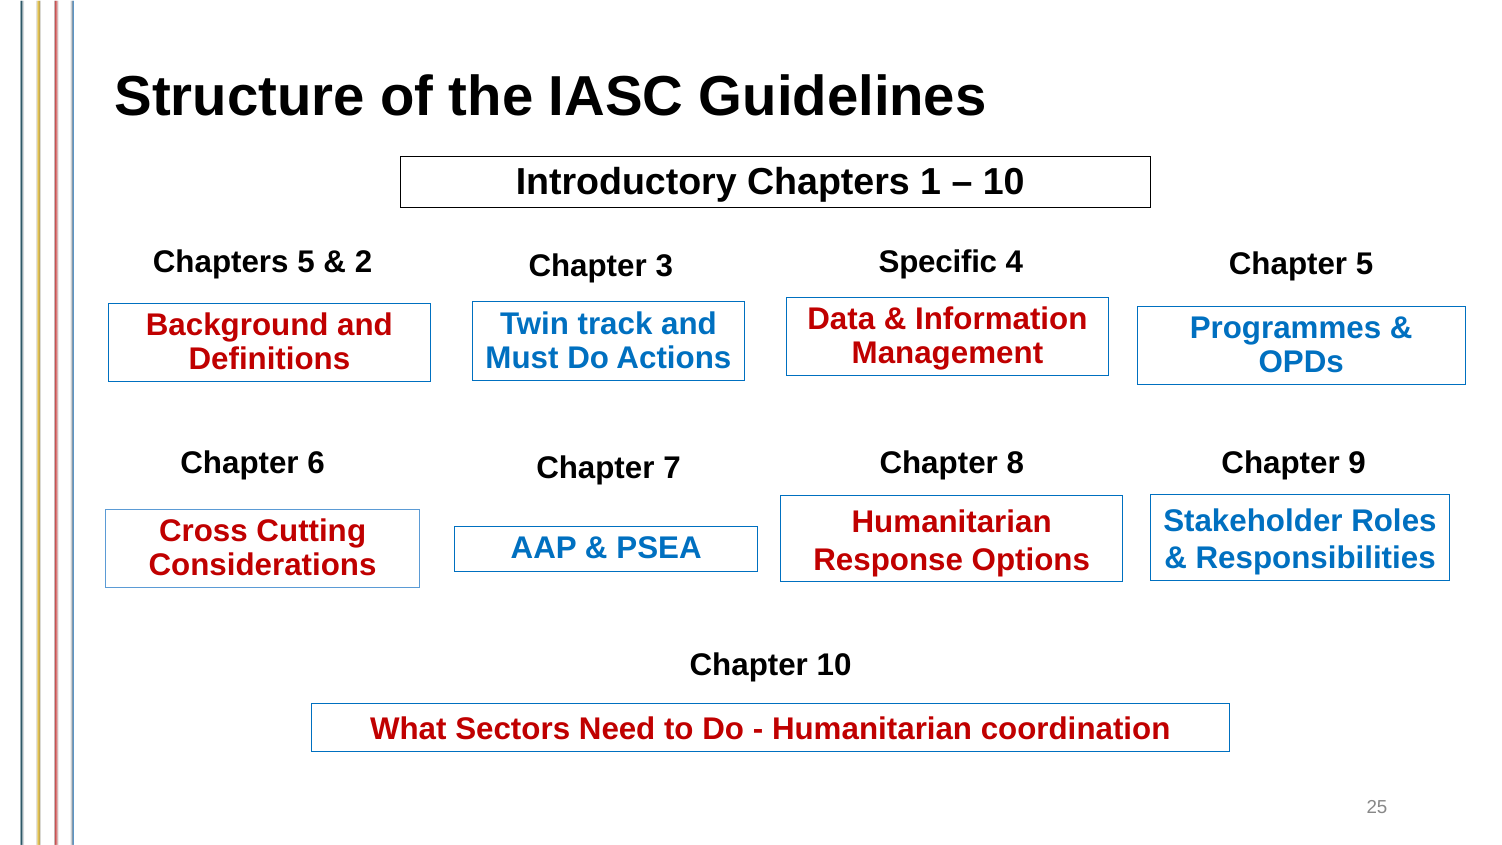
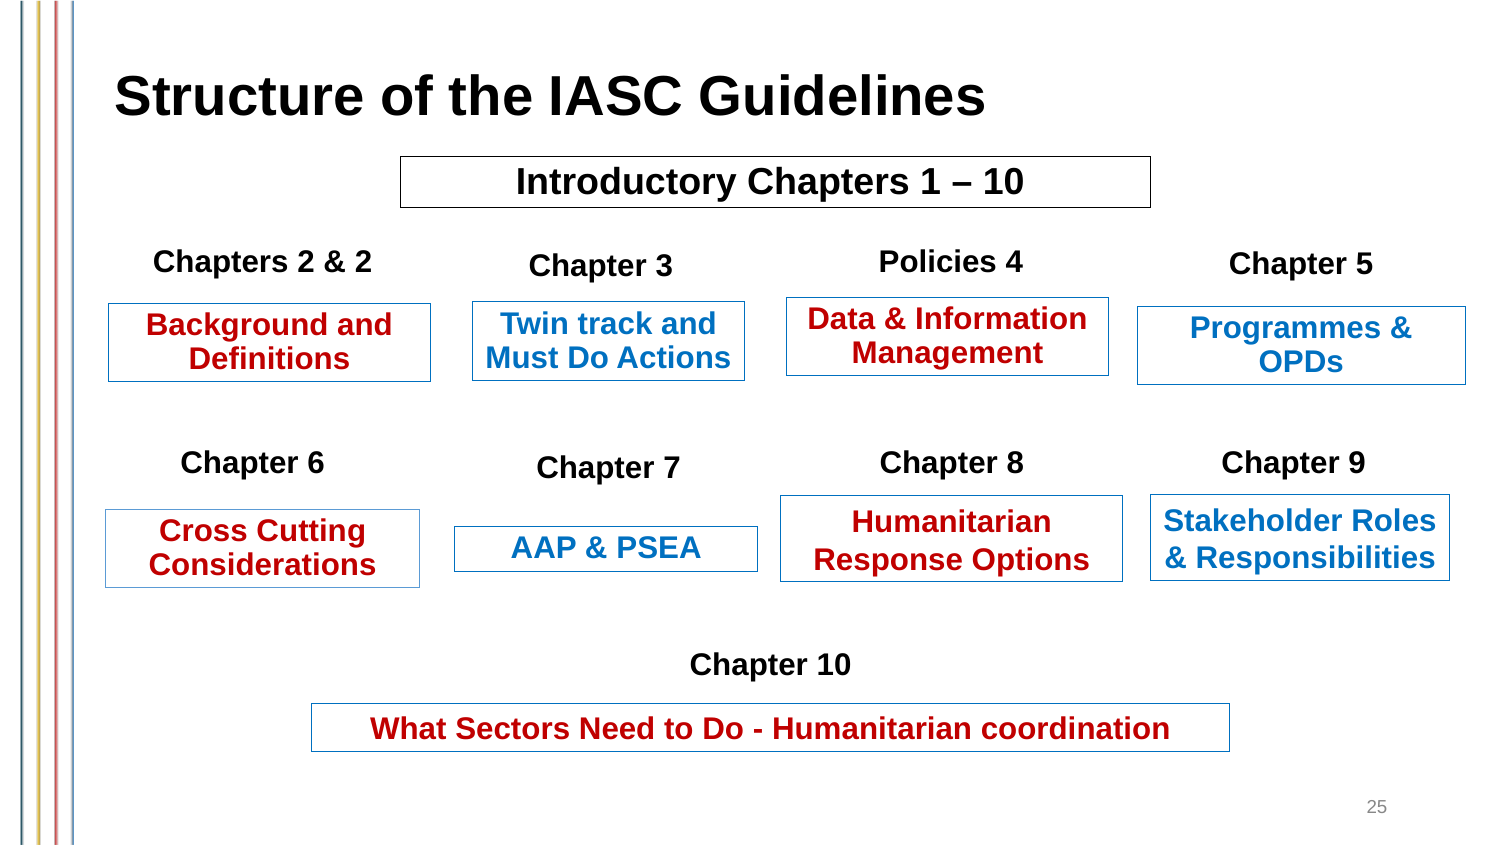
Chapters 5: 5 -> 2
Specific: Specific -> Policies
